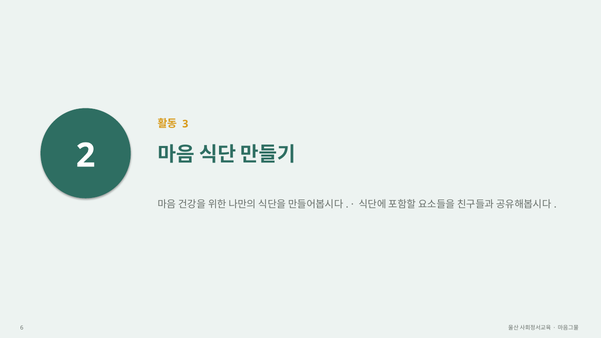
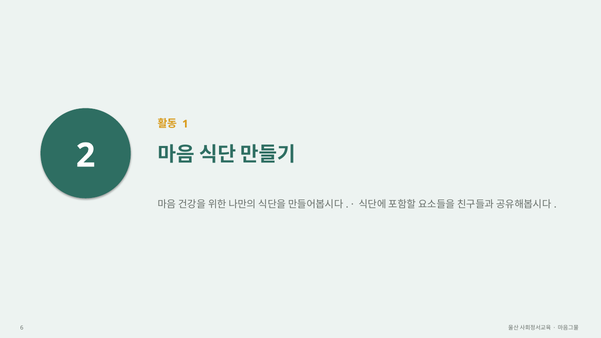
3: 3 -> 1
